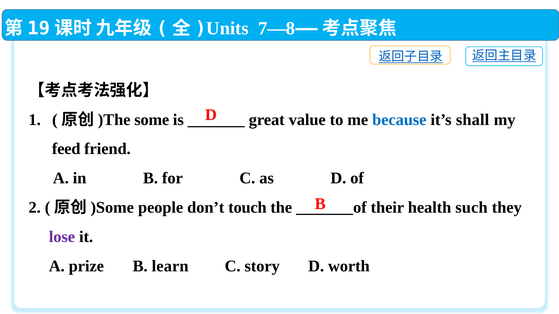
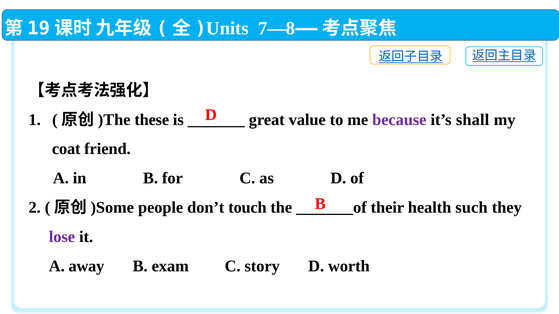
some: some -> these
because colour: blue -> purple
feed: feed -> coat
prize: prize -> away
learn: learn -> exam
